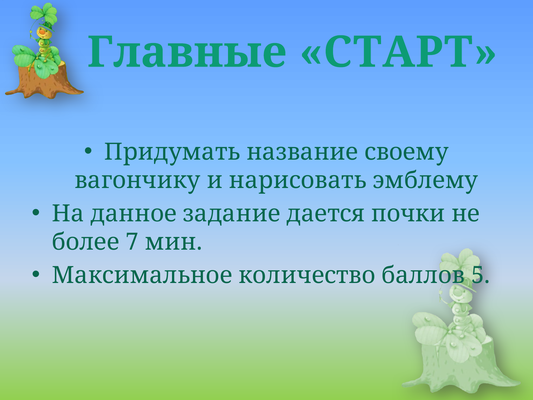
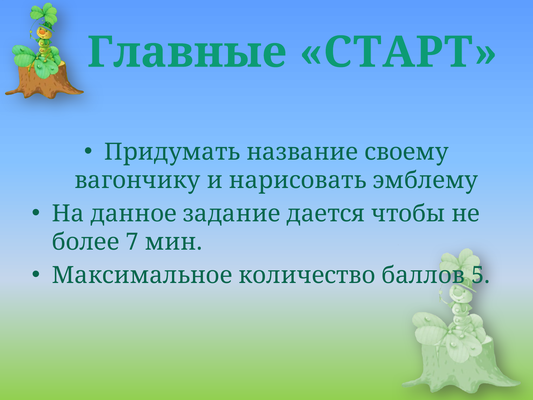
почки: почки -> чтобы
